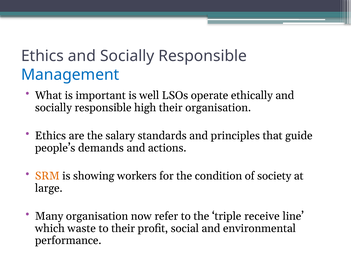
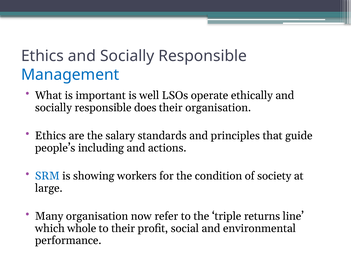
high: high -> does
demands: demands -> including
SRM colour: orange -> blue
receive: receive -> returns
waste: waste -> whole
